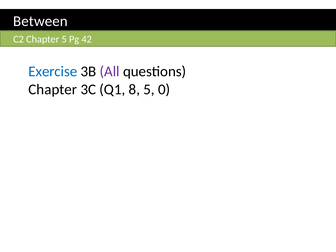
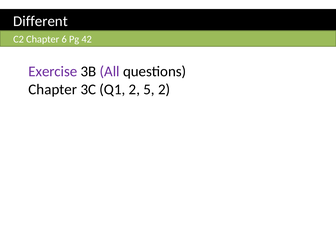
Between: Between -> Different
Chapter 5: 5 -> 6
Exercise colour: blue -> purple
Q1 8: 8 -> 2
5 0: 0 -> 2
